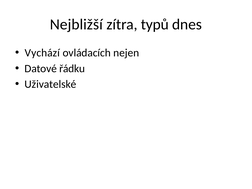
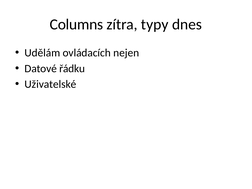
Nejbližší: Nejbližší -> Columns
typů: typů -> typy
Vychází: Vychází -> Udělám
